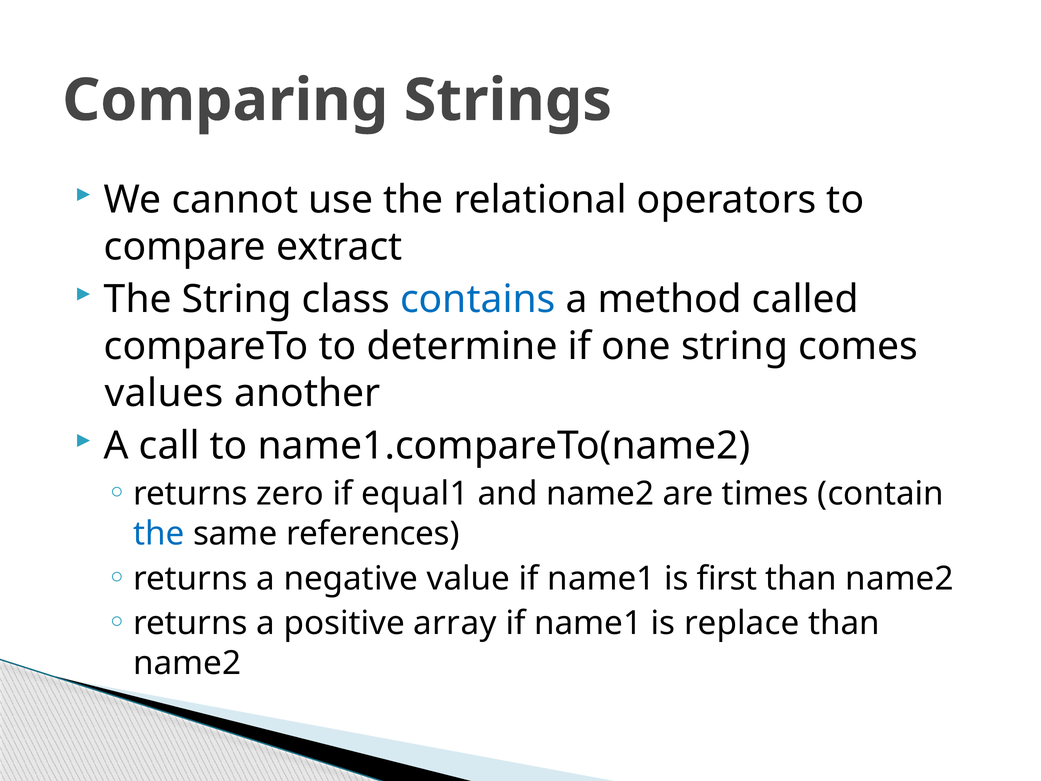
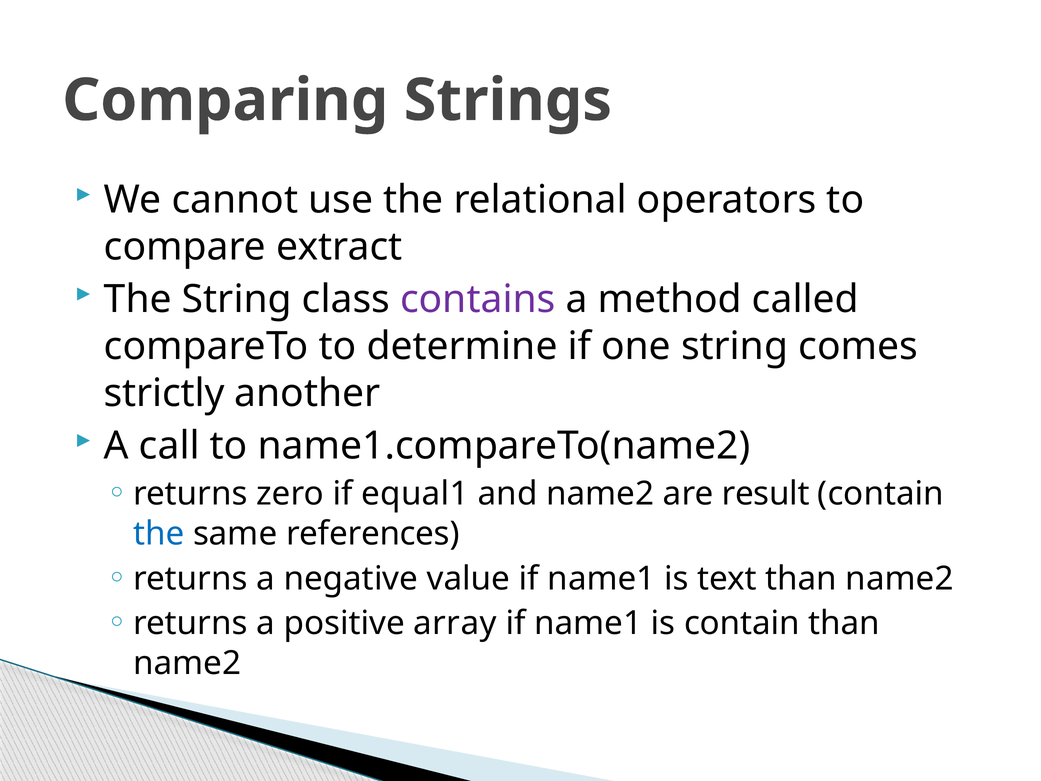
contains colour: blue -> purple
values: values -> strictly
times: times -> result
first: first -> text
is replace: replace -> contain
